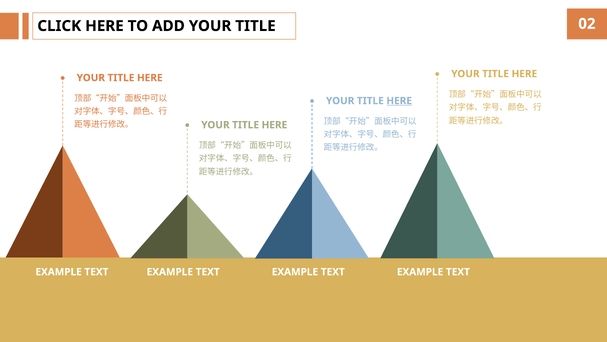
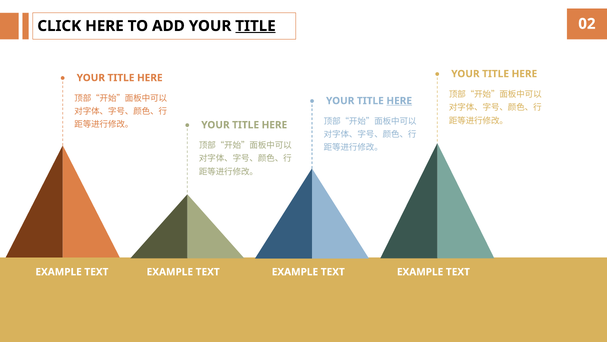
TITLE at (256, 26) underline: none -> present
